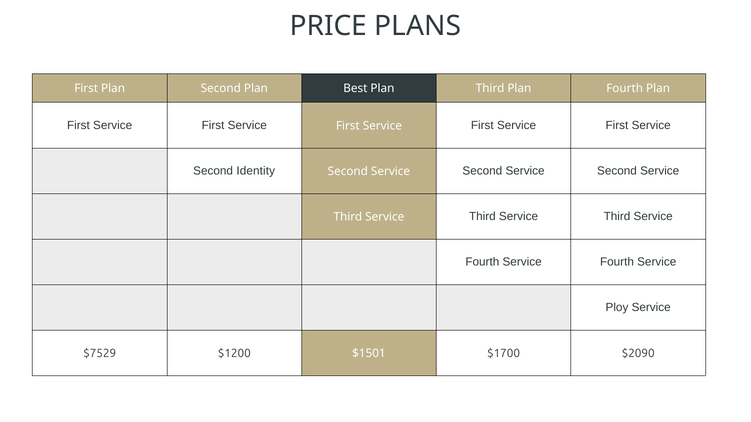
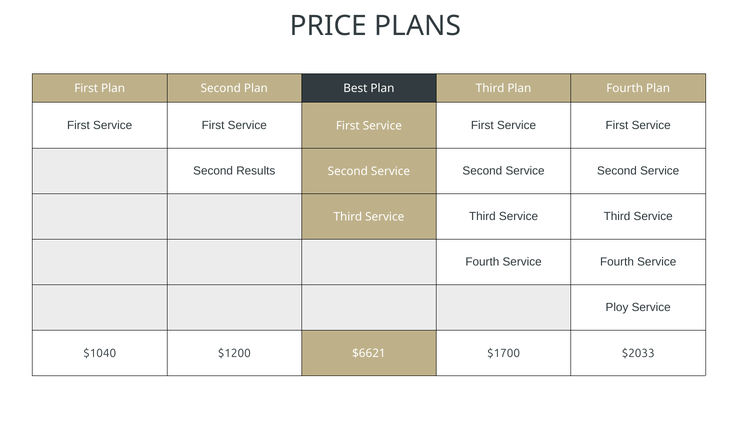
Identity: Identity -> Results
$7529: $7529 -> $1040
$1501: $1501 -> $6621
$2090: $2090 -> $2033
